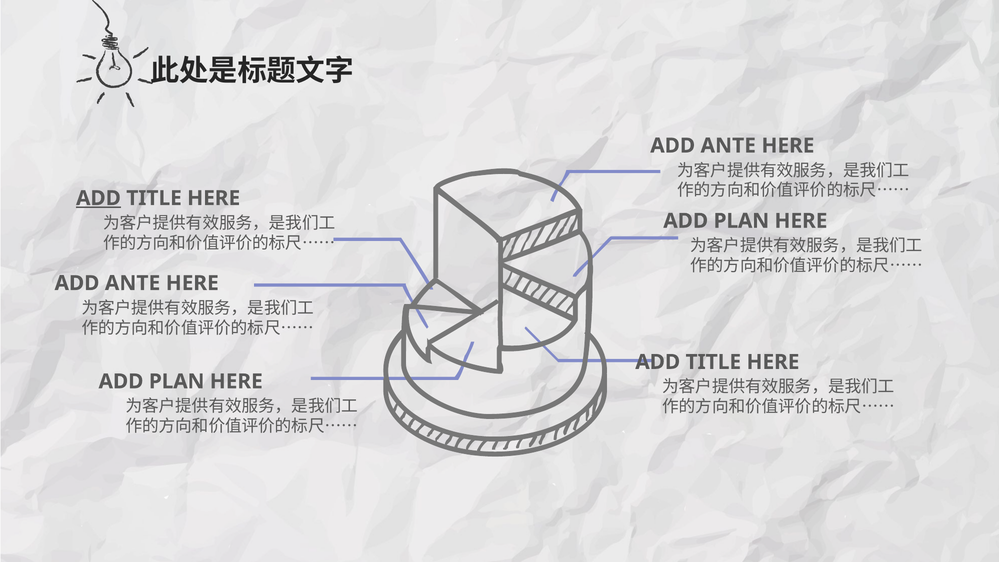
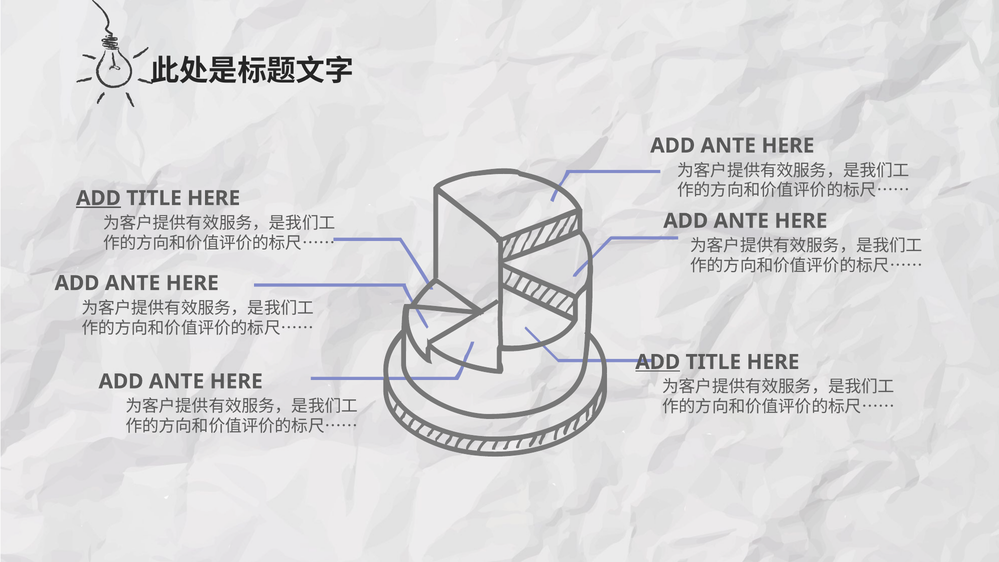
PLAN at (741, 221): PLAN -> ANTE
ADD at (658, 362) underline: none -> present
PLAN at (177, 381): PLAN -> ANTE
